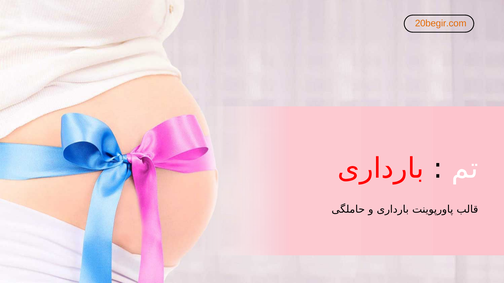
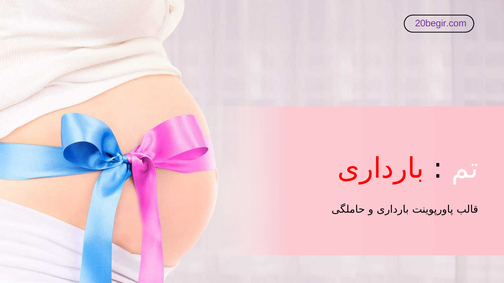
20begir.com colour: orange -> purple
